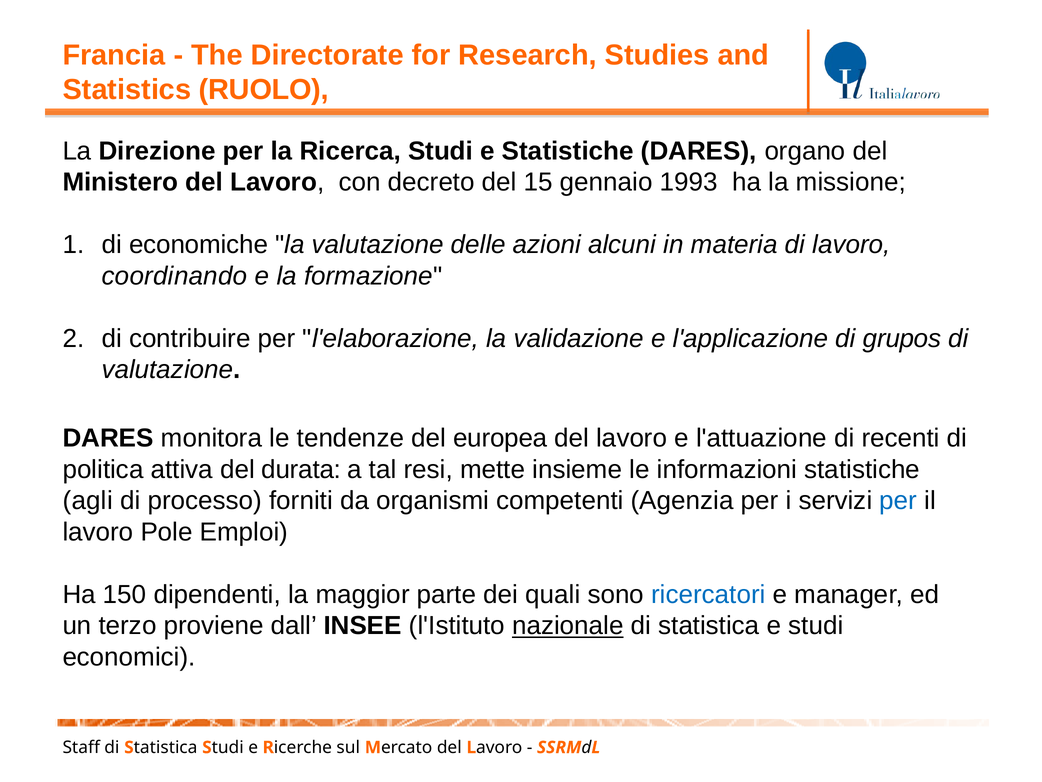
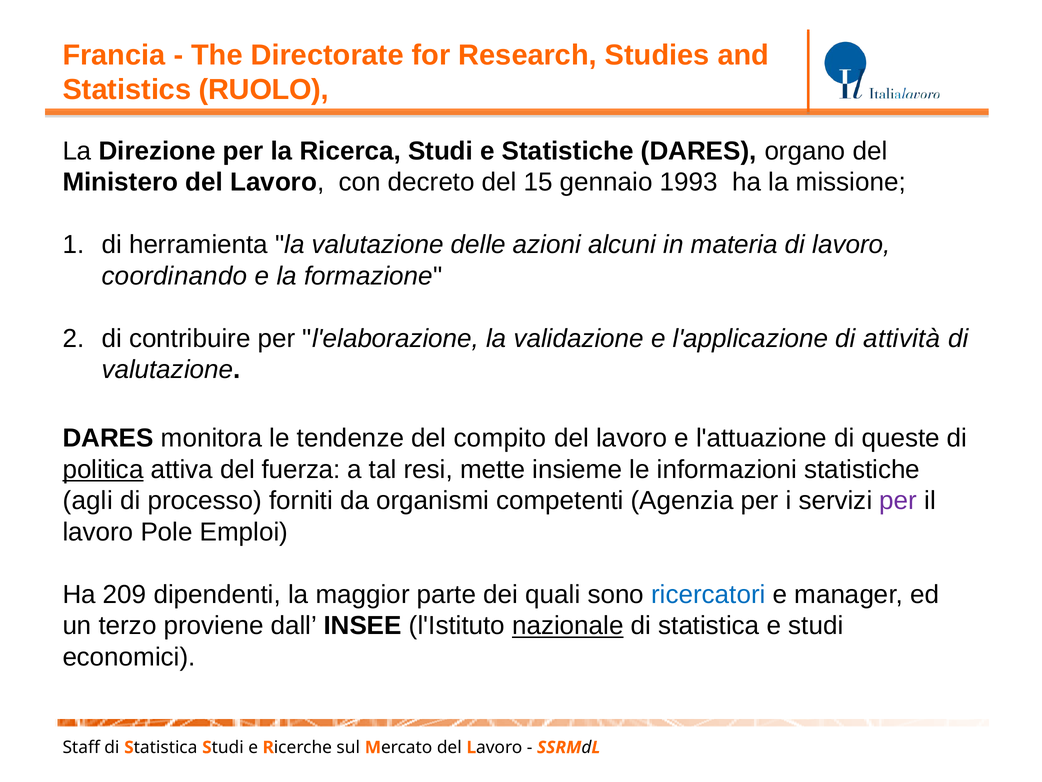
economiche: economiche -> herramienta
grupos: grupos -> attività
europea: europea -> compito
recenti: recenti -> queste
politica underline: none -> present
durata: durata -> fuerza
per at (898, 500) colour: blue -> purple
150: 150 -> 209
